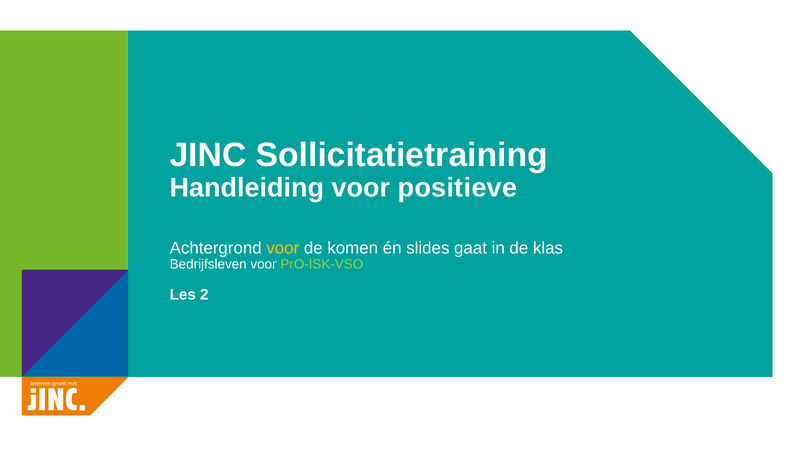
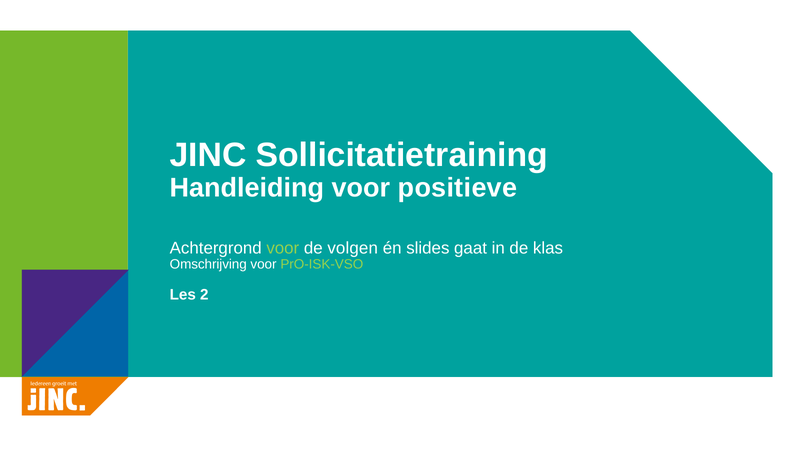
voor at (283, 248) colour: yellow -> light green
komen: komen -> volgen
Bedrijfsleven: Bedrijfsleven -> Omschrijving
